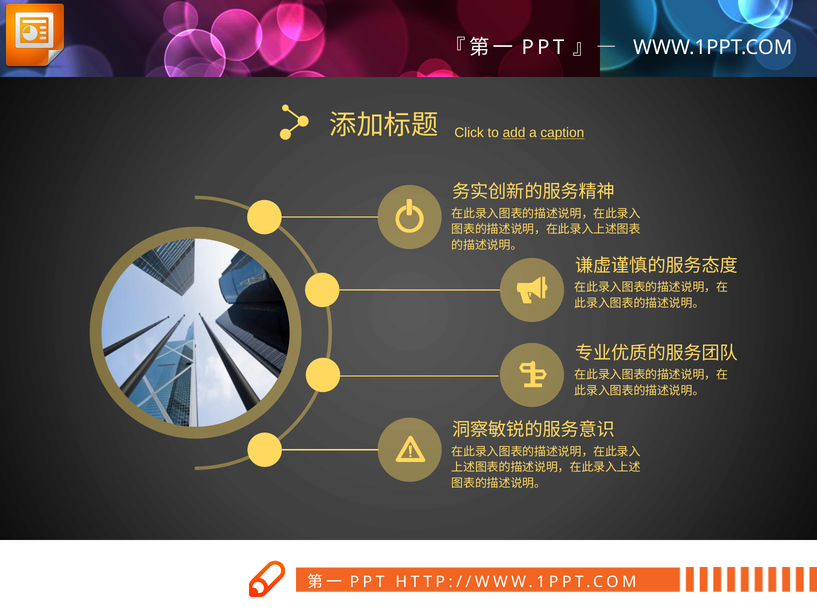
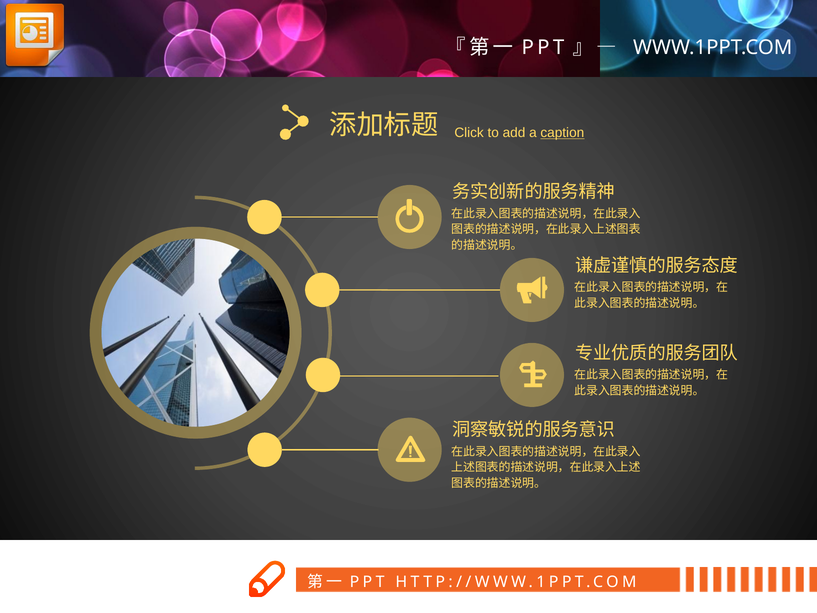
add underline: present -> none
